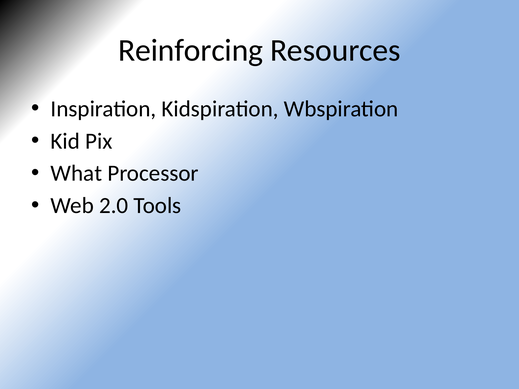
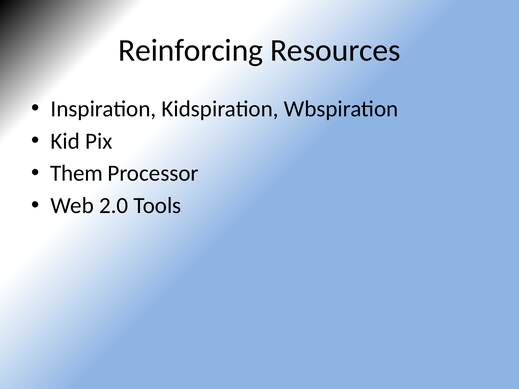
What: What -> Them
